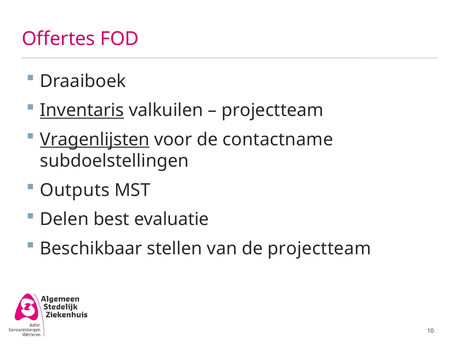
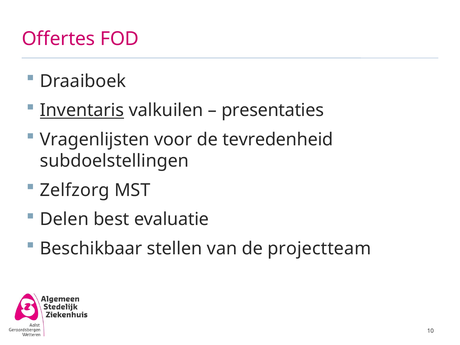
projectteam at (273, 110): projectteam -> presentaties
Vragenlijsten underline: present -> none
contactname: contactname -> tevredenheid
Outputs: Outputs -> Zelfzorg
